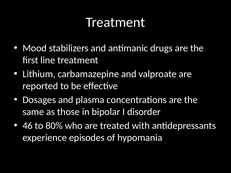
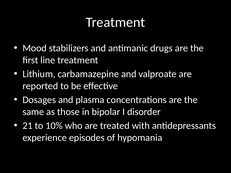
46: 46 -> 21
80%: 80% -> 10%
